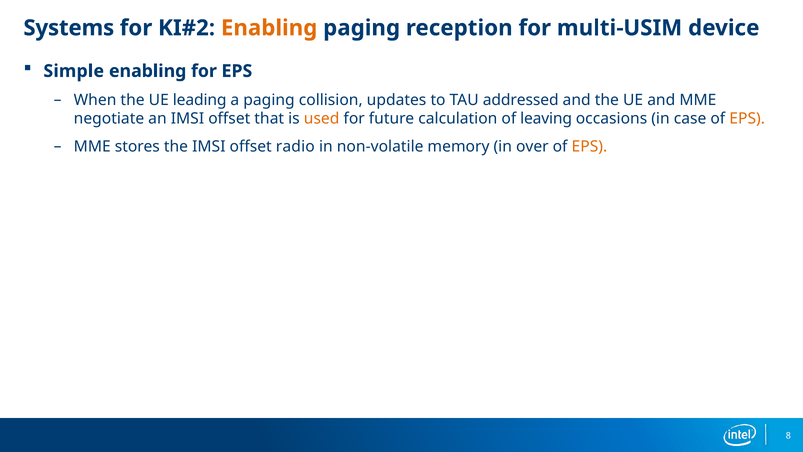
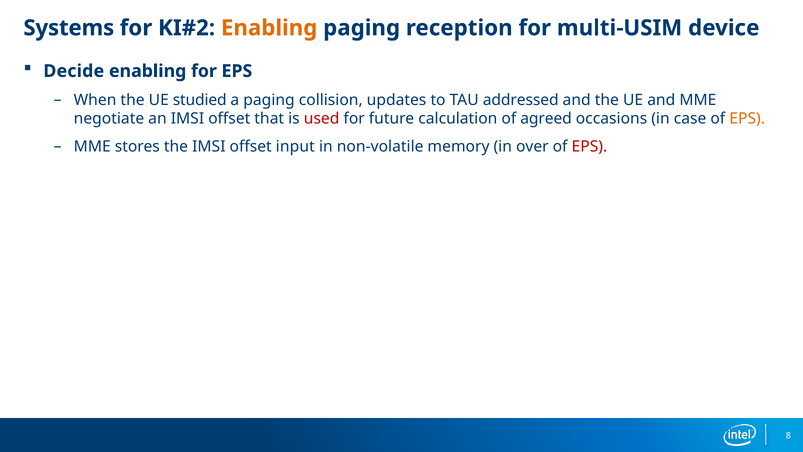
Simple: Simple -> Decide
leading: leading -> studied
used colour: orange -> red
leaving: leaving -> agreed
radio: radio -> input
EPS at (589, 146) colour: orange -> red
